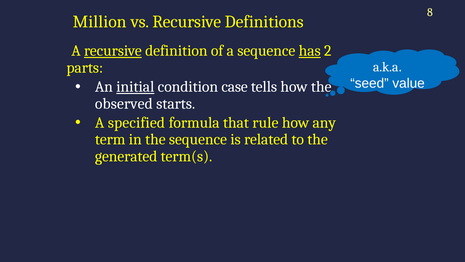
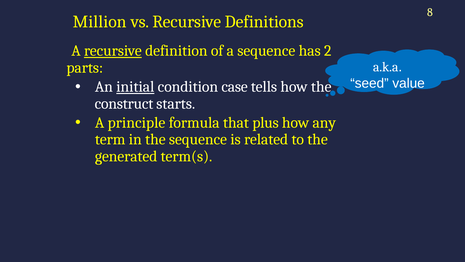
has underline: present -> none
observed: observed -> construct
specified: specified -> principle
rule: rule -> plus
